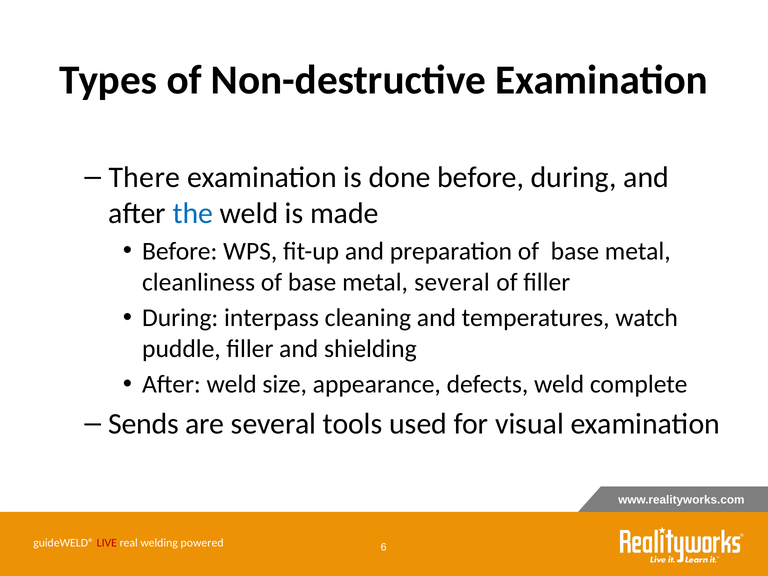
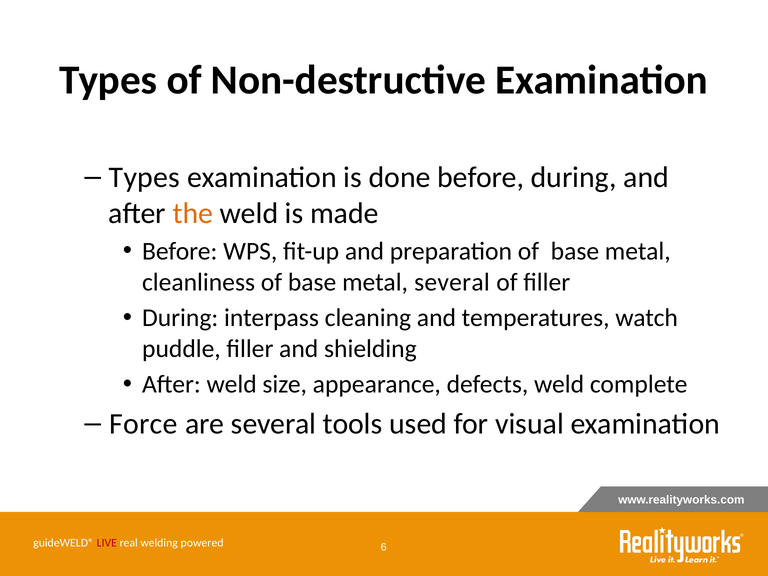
There at (144, 177): There -> Types
the colour: blue -> orange
Sends: Sends -> Force
